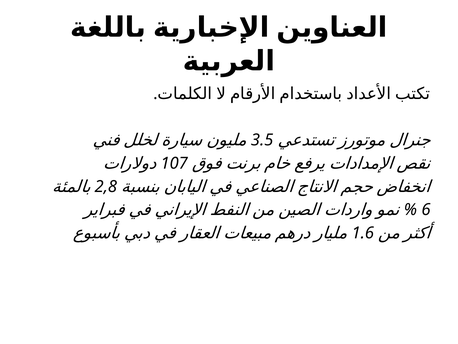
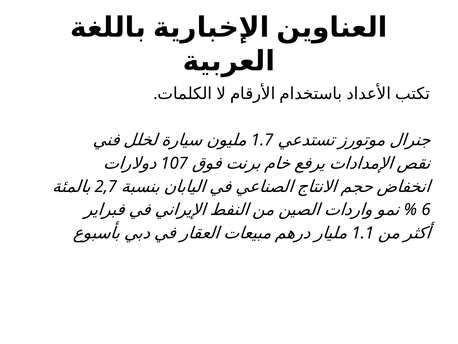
3.5: 3.5 -> 1.7
2,8: 2,8 -> 2,7
1.6: 1.6 -> 1.1
